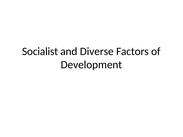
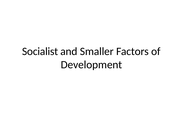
Diverse: Diverse -> Smaller
